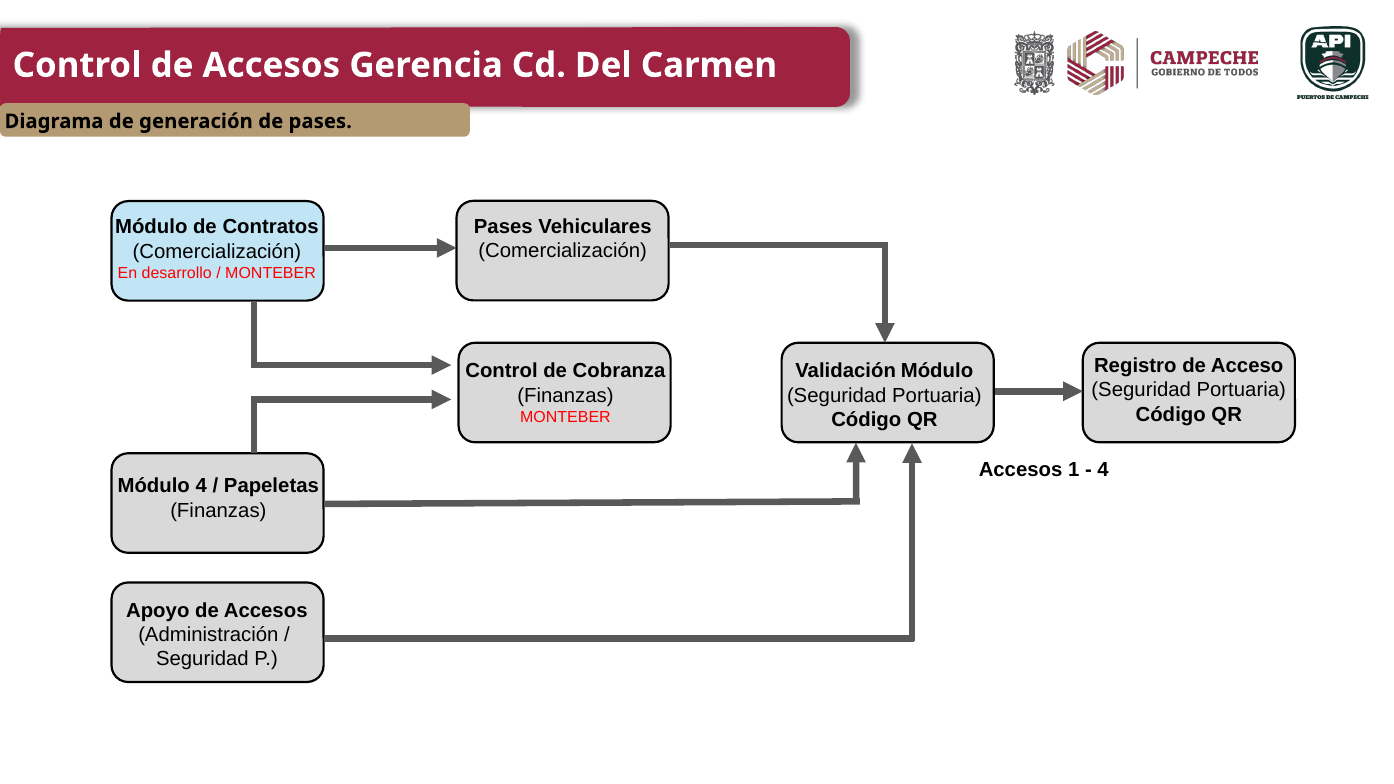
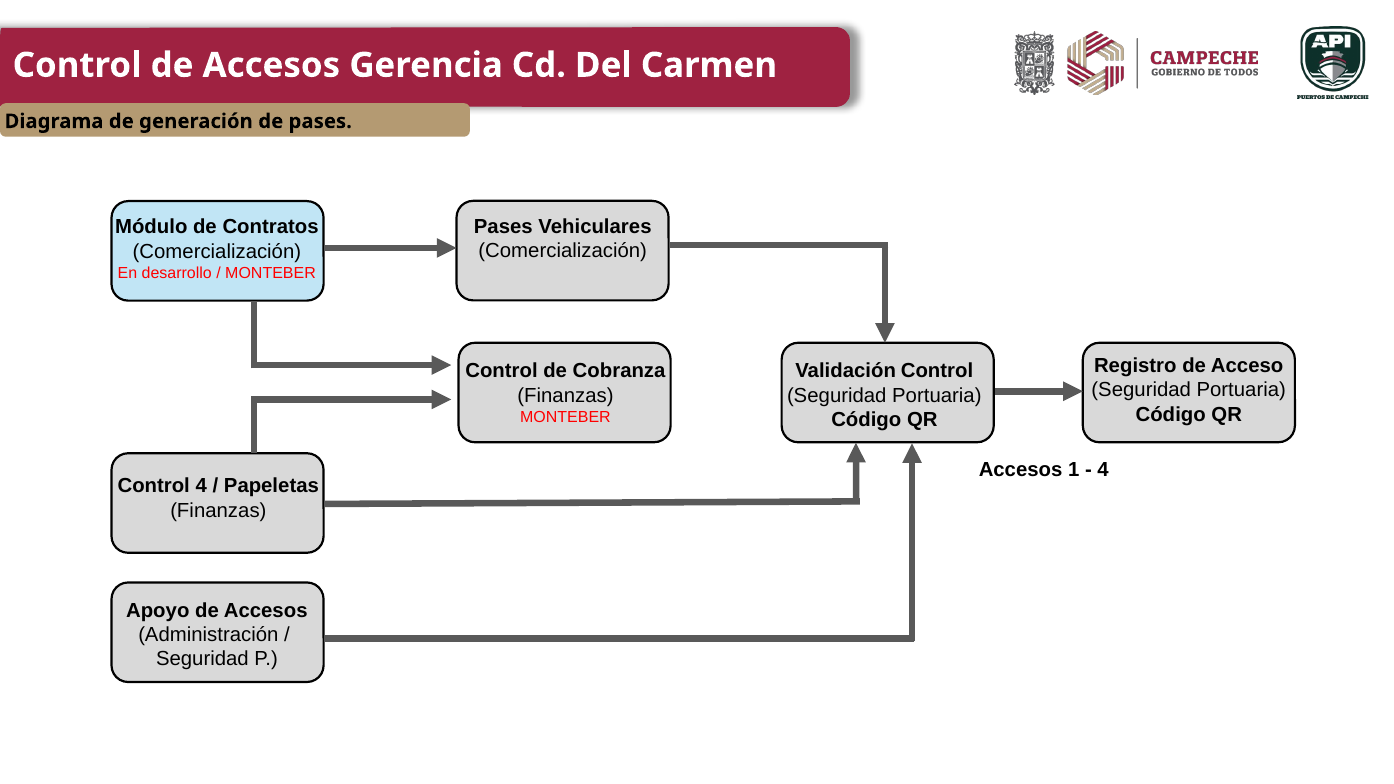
Validación Módulo: Módulo -> Control
Módulo at (154, 486): Módulo -> Control
